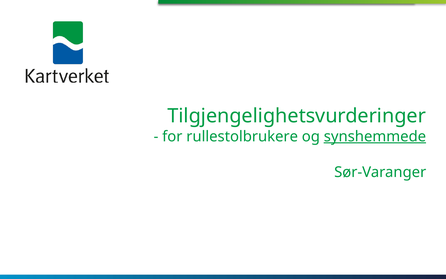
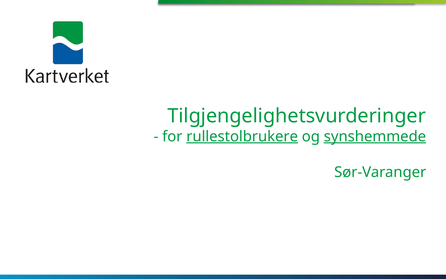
rullestolbrukere underline: none -> present
